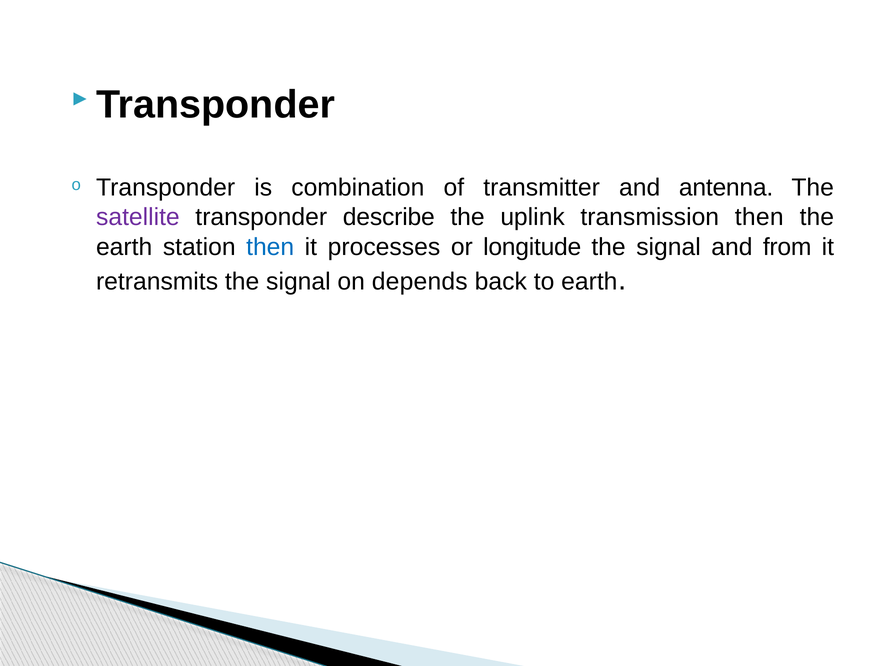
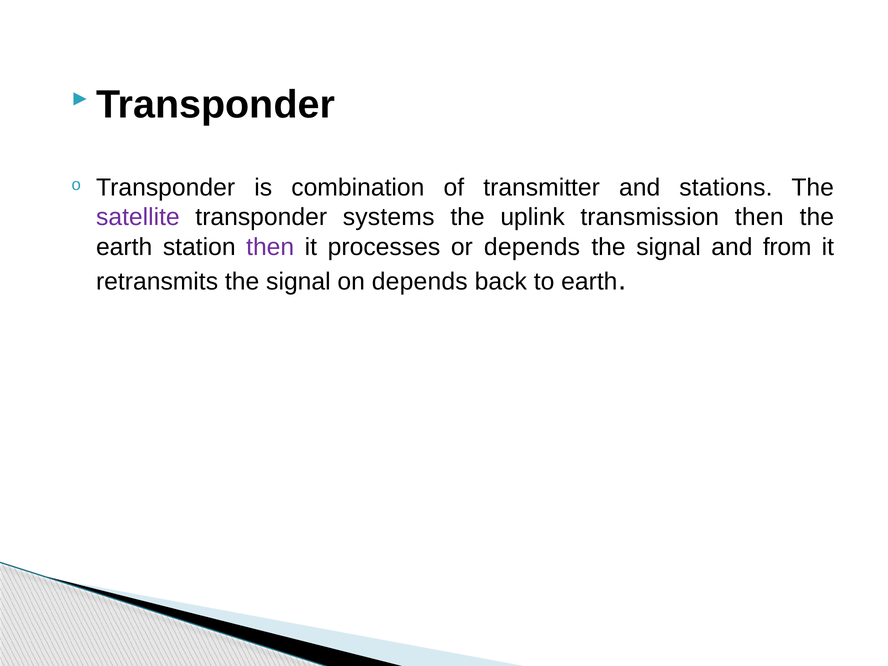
antenna: antenna -> stations
describe: describe -> systems
then at (270, 247) colour: blue -> purple
or longitude: longitude -> depends
